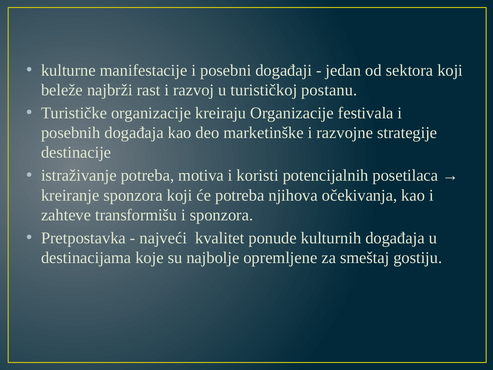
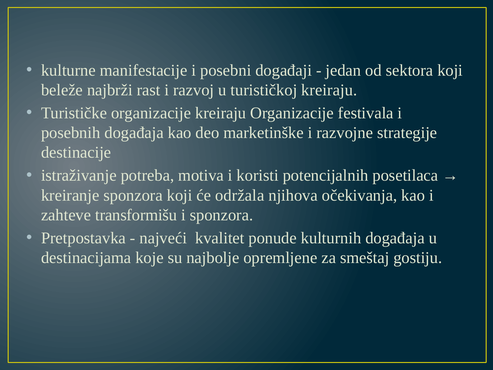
turističkoj postanu: postanu -> kreiraju
će potreba: potreba -> održala
